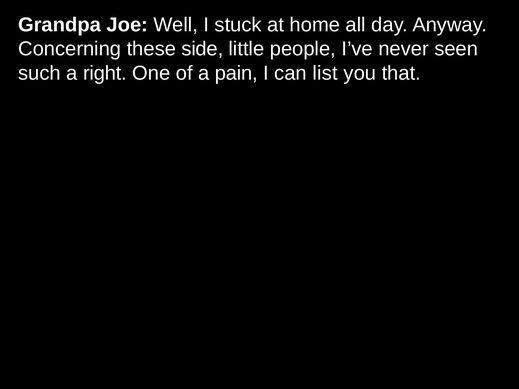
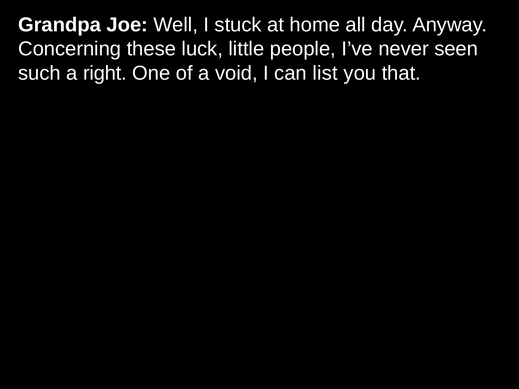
side: side -> luck
pain: pain -> void
